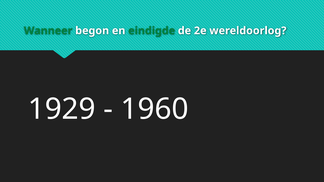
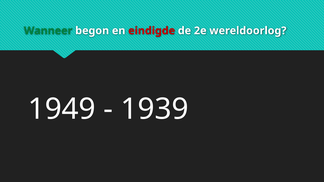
eindigde colour: green -> red
1929: 1929 -> 1949
1960: 1960 -> 1939
